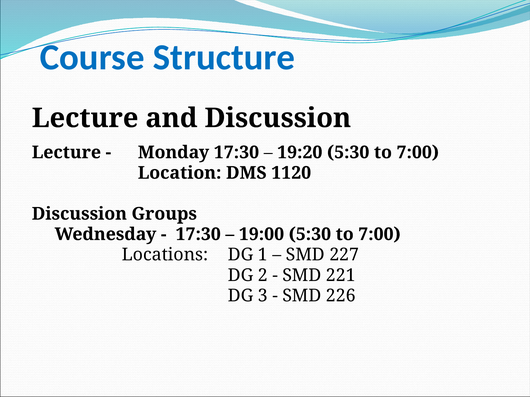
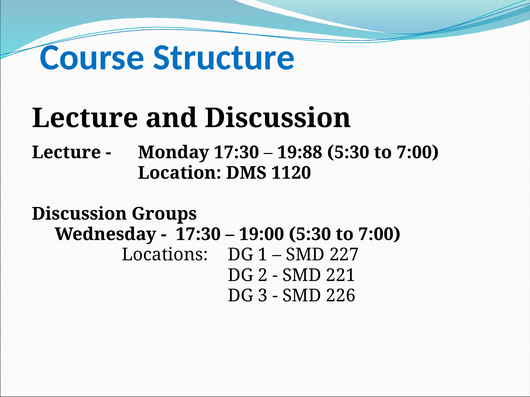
19:20: 19:20 -> 19:88
